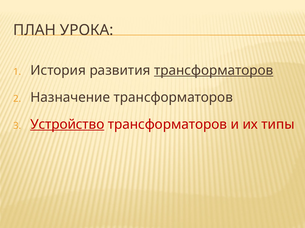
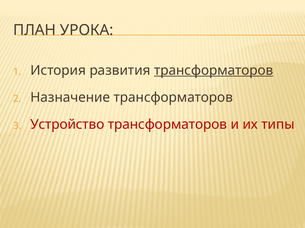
Устройство underline: present -> none
